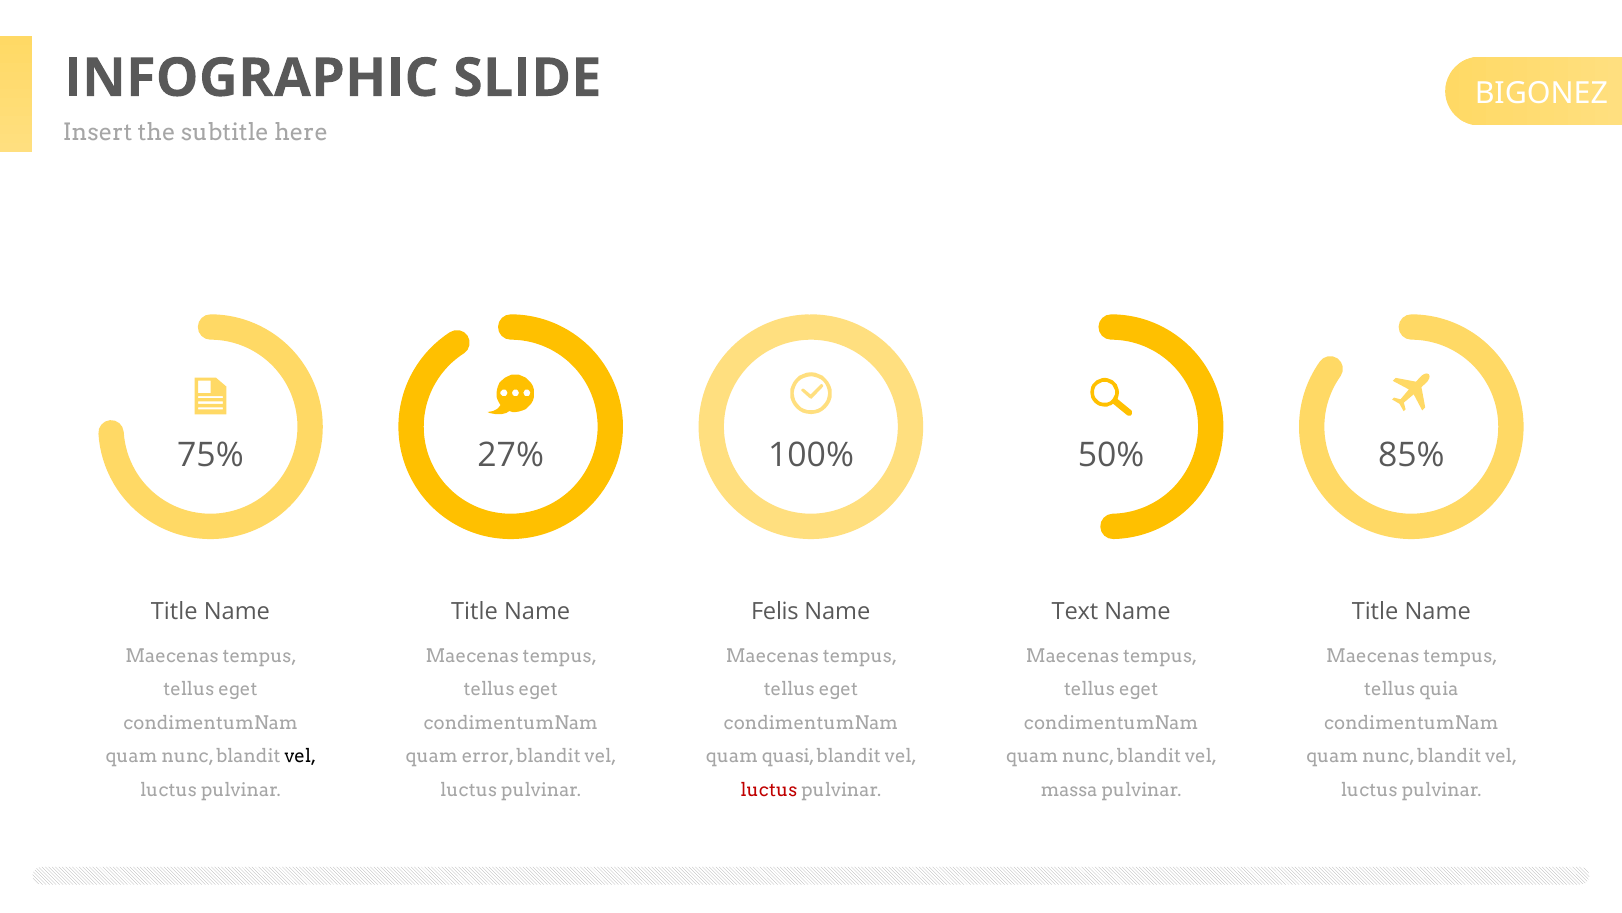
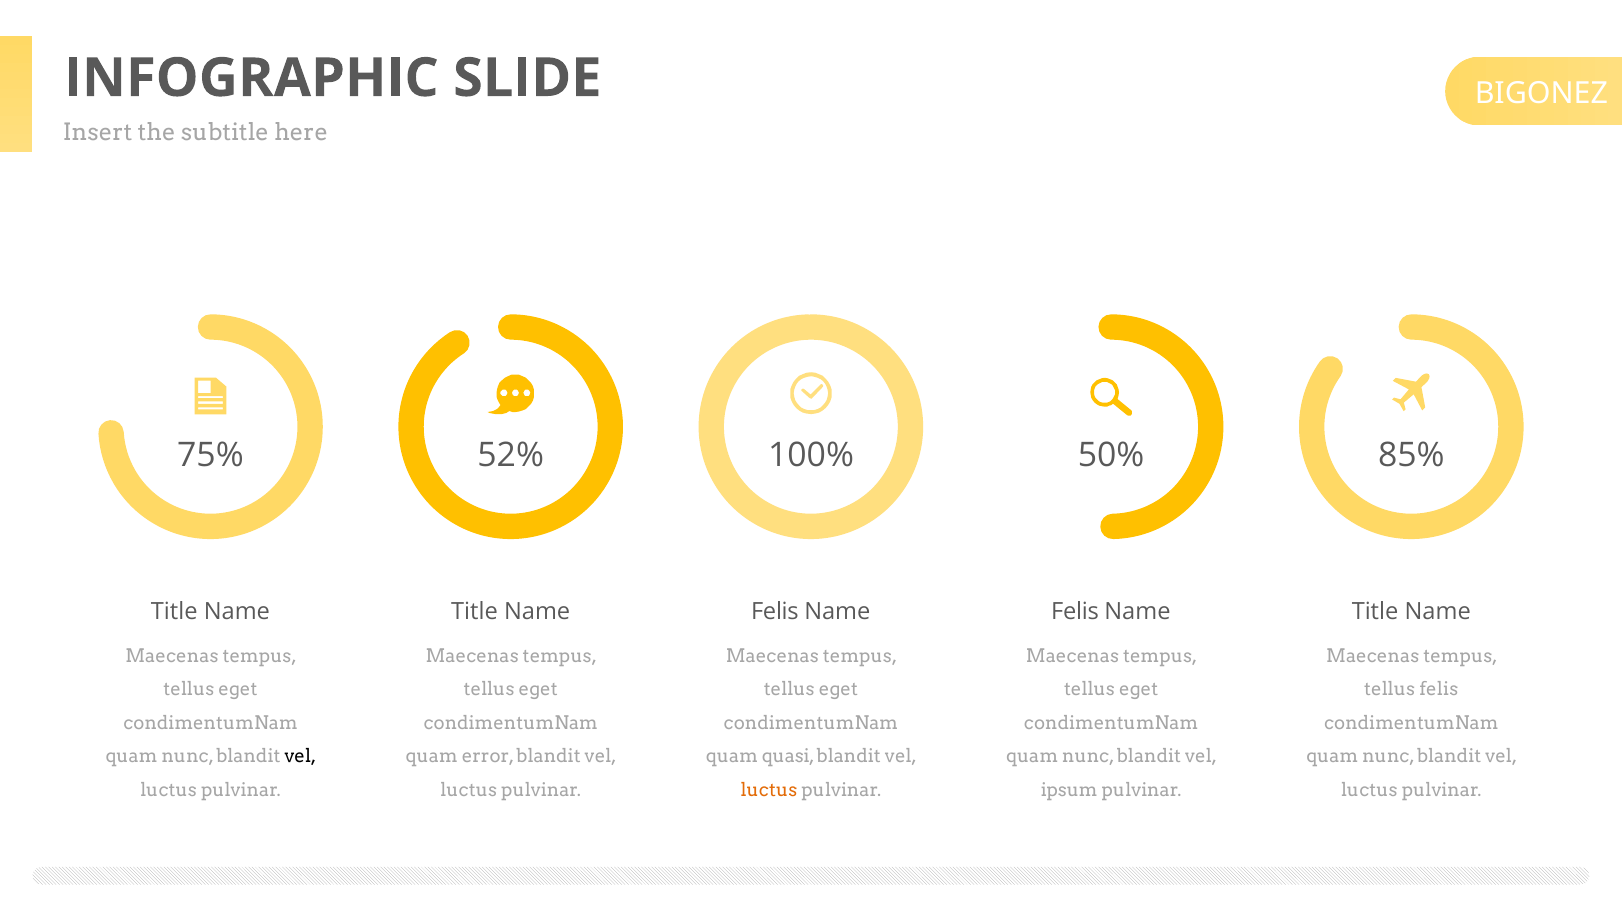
27%: 27% -> 52%
Text at (1075, 611): Text -> Felis
tellus quia: quia -> felis
luctus at (769, 789) colour: red -> orange
massa: massa -> ipsum
